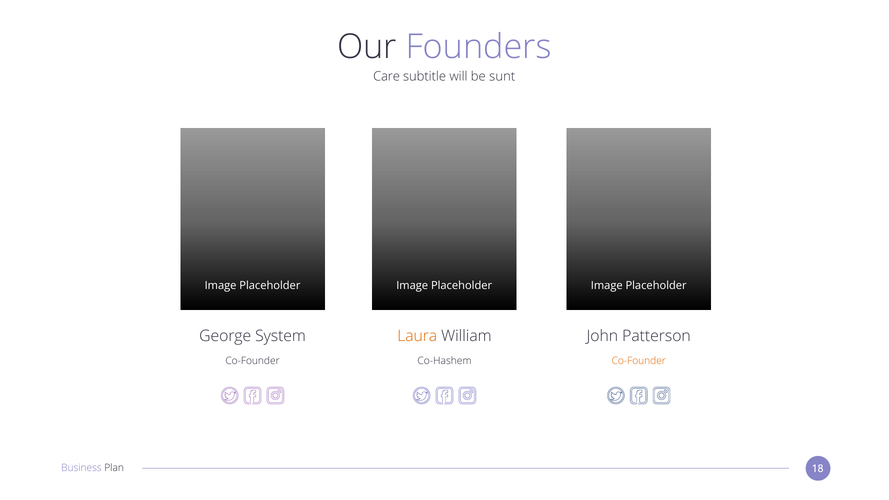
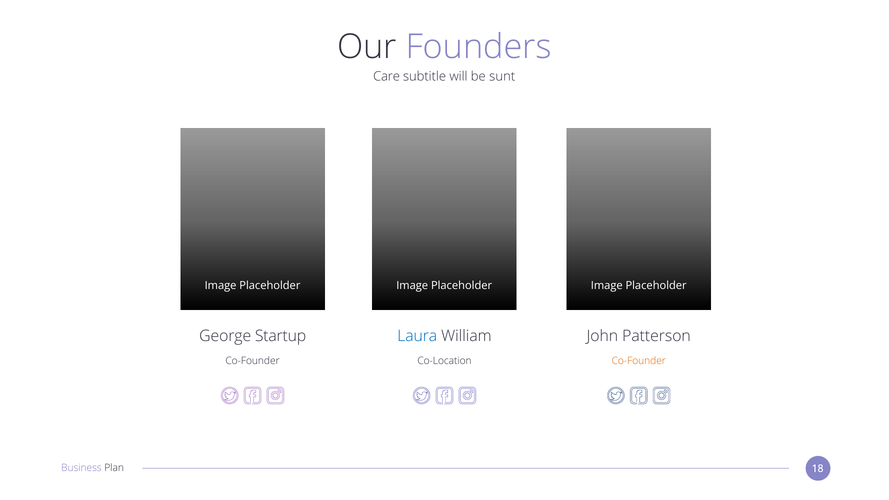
System: System -> Startup
Laura colour: orange -> blue
Co-Hashem: Co-Hashem -> Co-Location
